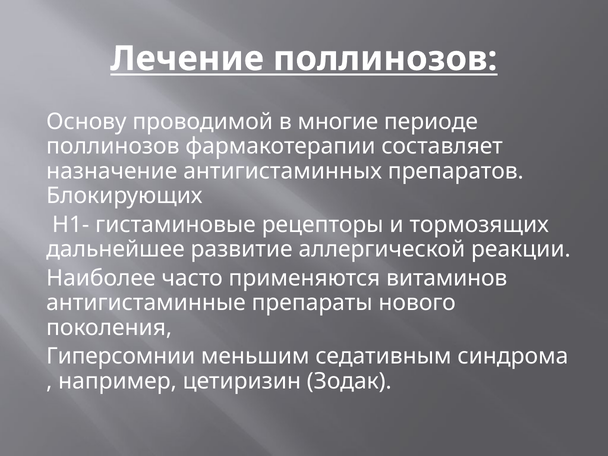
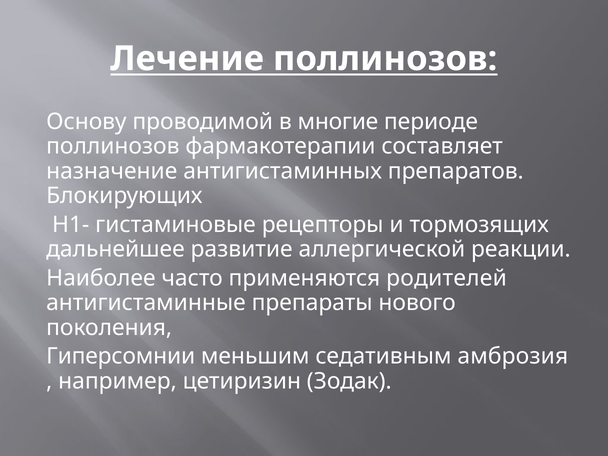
витаминов: витаминов -> родителей
синдрома: синдрома -> амброзия
